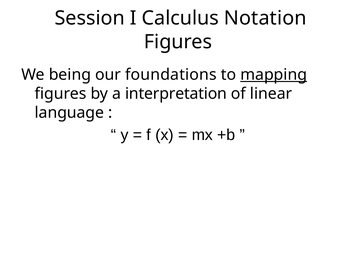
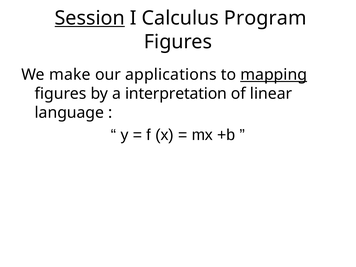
Session underline: none -> present
Notation: Notation -> Program
being: being -> make
foundations: foundations -> applications
